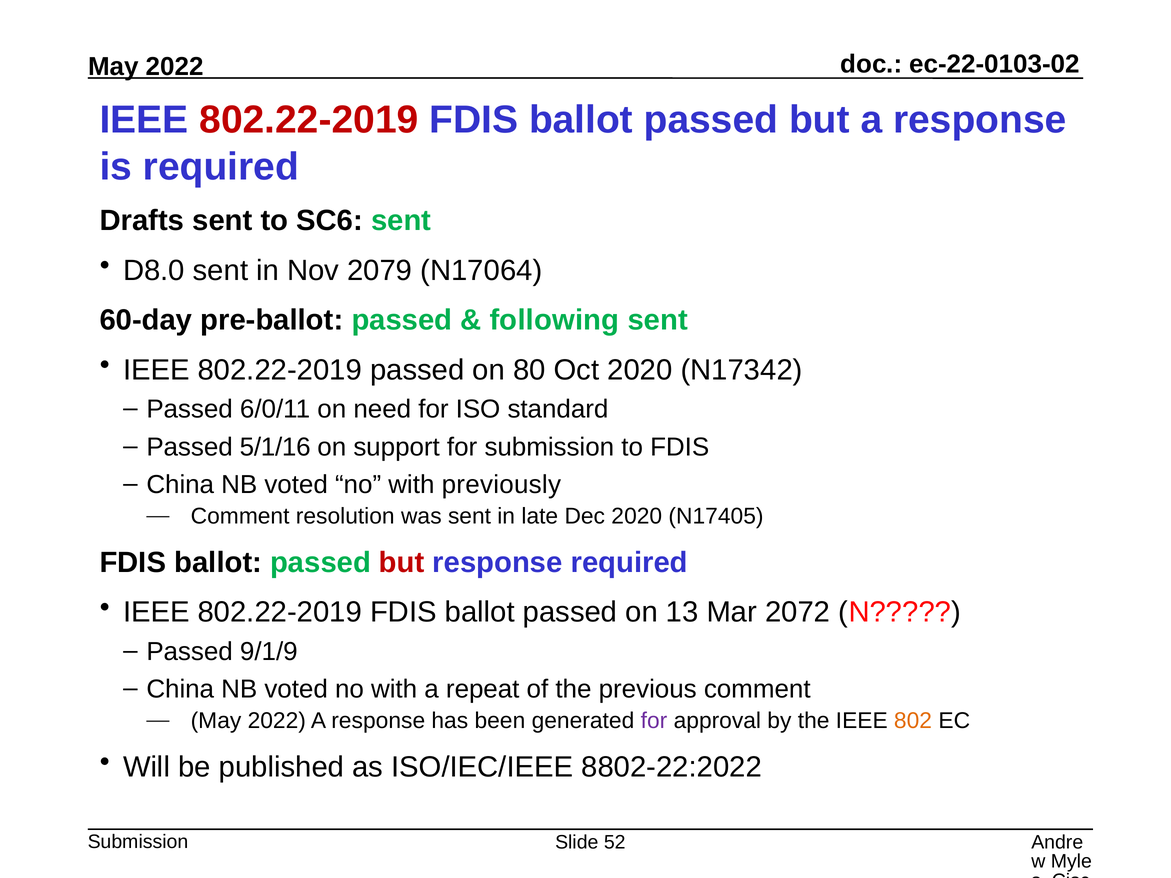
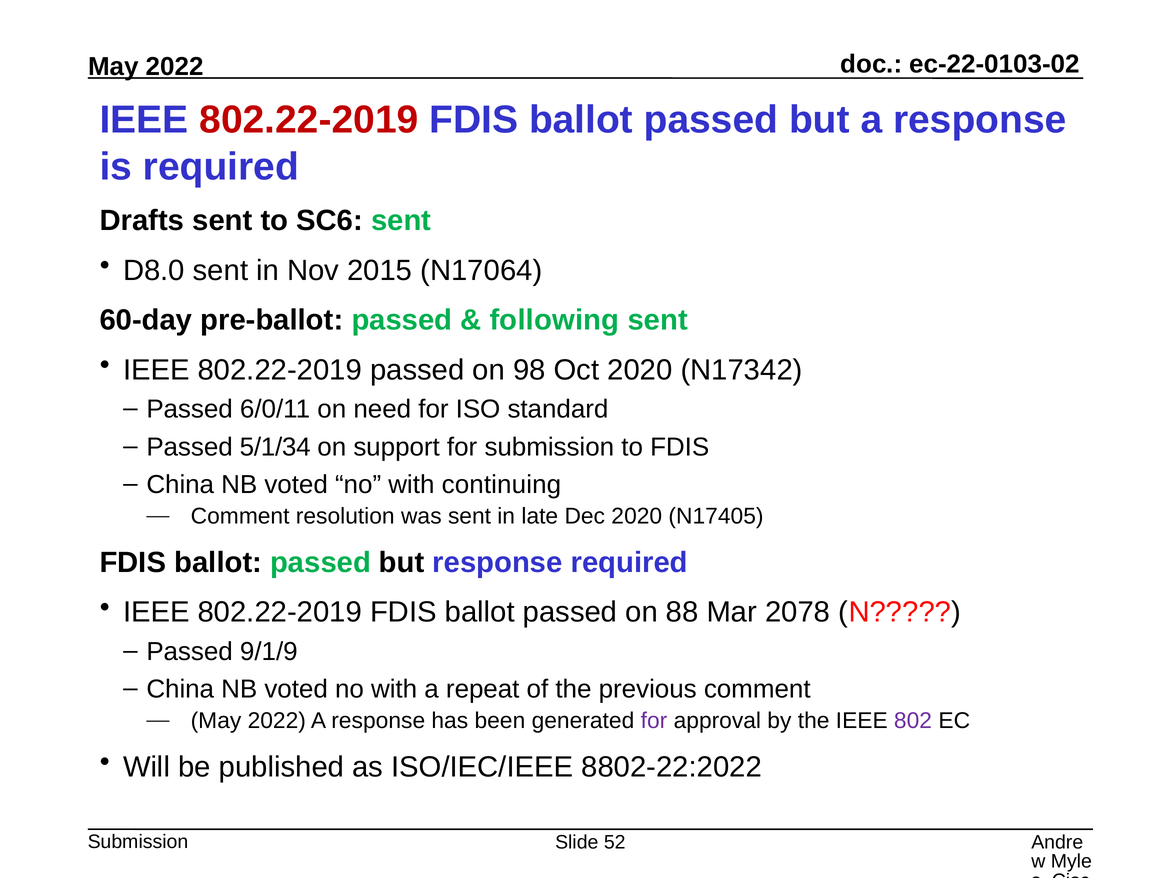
2079: 2079 -> 2015
80: 80 -> 98
5/1/16: 5/1/16 -> 5/1/34
previously: previously -> continuing
but at (402, 563) colour: red -> black
13: 13 -> 88
2072: 2072 -> 2078
802 colour: orange -> purple
